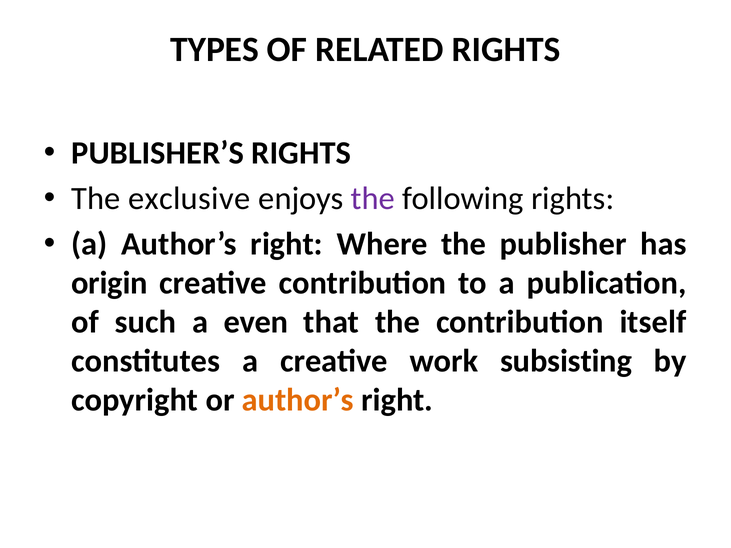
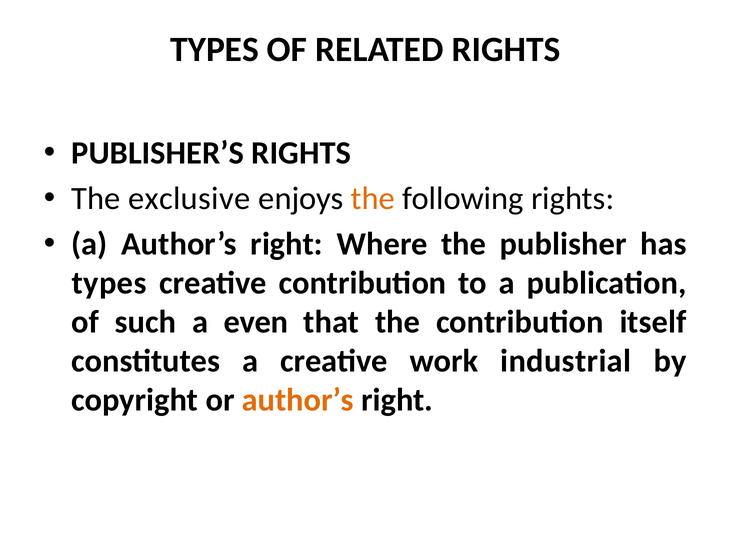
the at (373, 199) colour: purple -> orange
origin at (110, 283): origin -> types
subsisting: subsisting -> industrial
